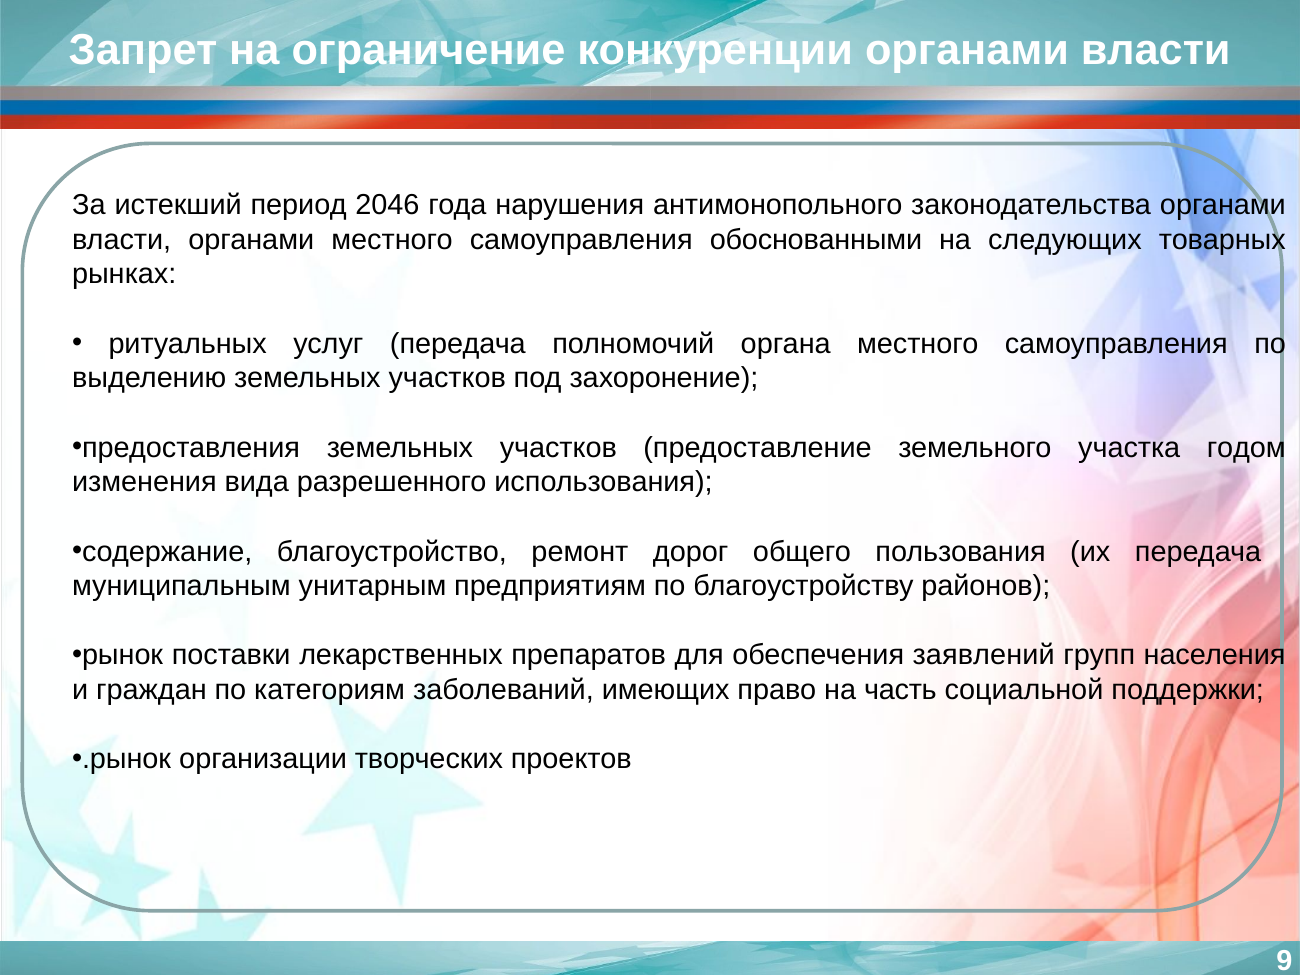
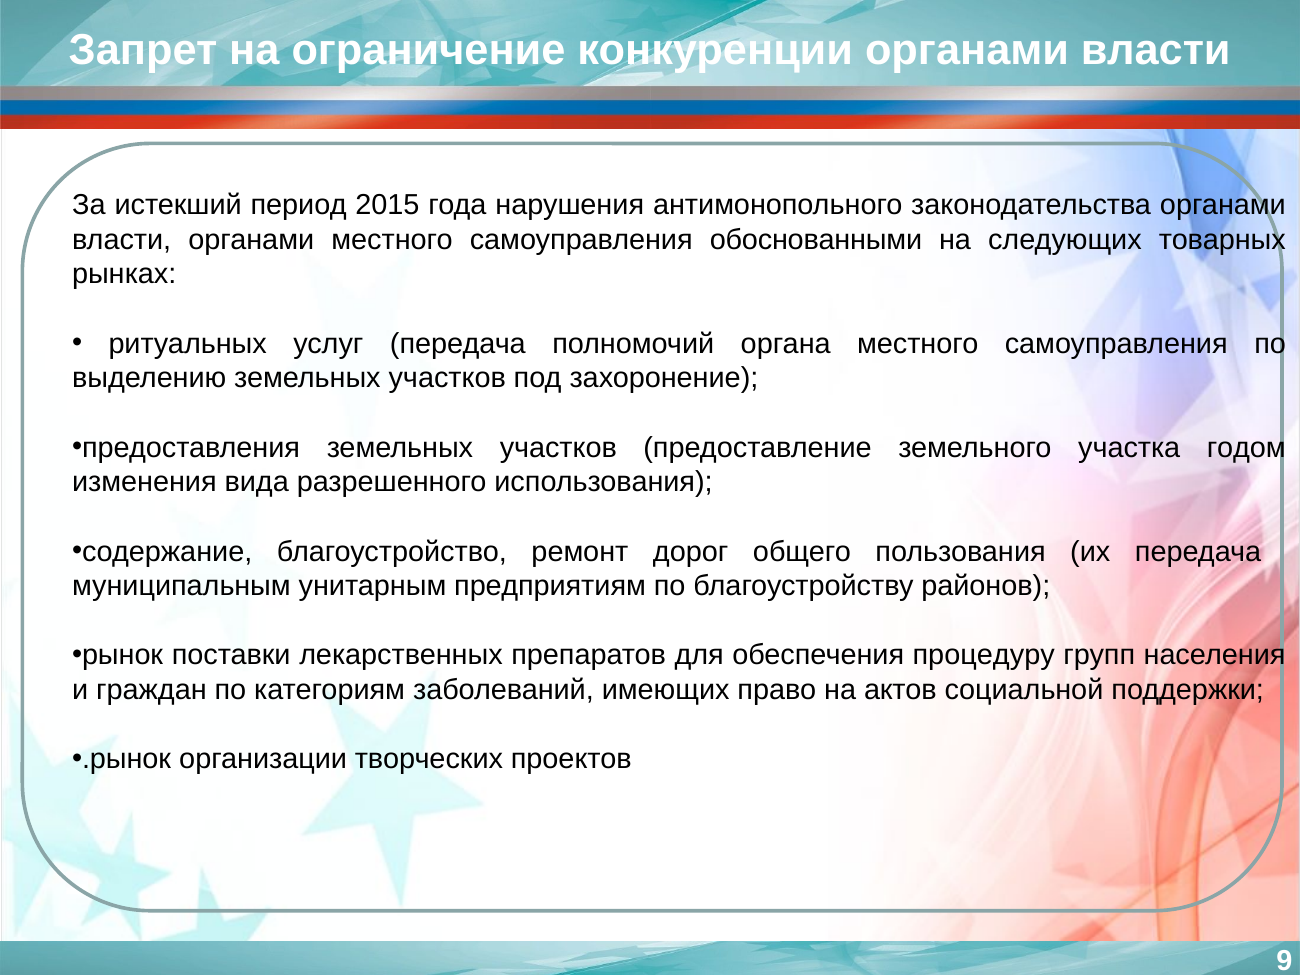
2046: 2046 -> 2015
заявлений: заявлений -> процедуру
часть: часть -> актов
